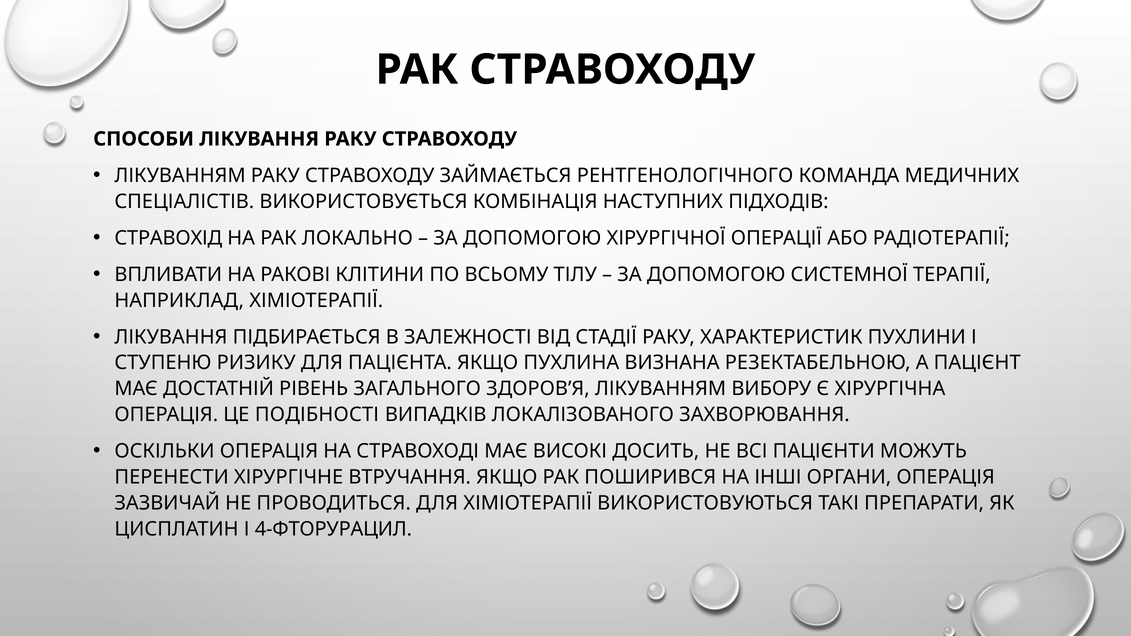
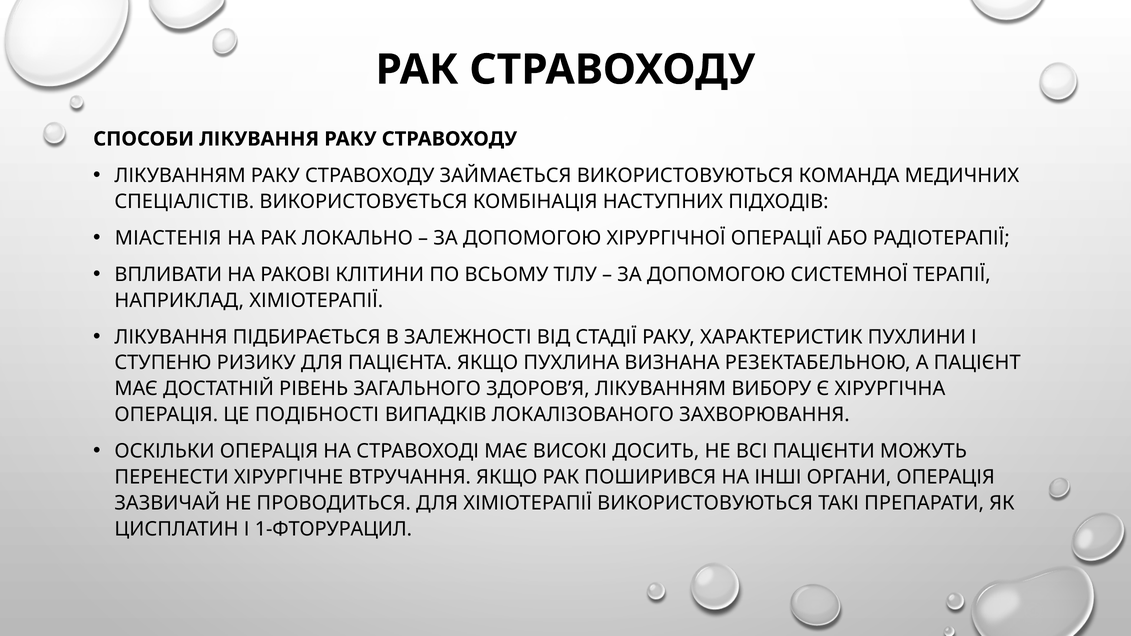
ЗАЙМАЄТЬСЯ РЕНТГЕНОЛОГІЧНОГО: РЕНТГЕНОЛОГІЧНОГО -> ВИКОРИСТОВУЮТЬСЯ
СТРАВОХІД: СТРАВОХІД -> МІАСТЕНІЯ
4-ФТОРУРАЦИЛ: 4-ФТОРУРАЦИЛ -> 1-ФТОРУРАЦИЛ
